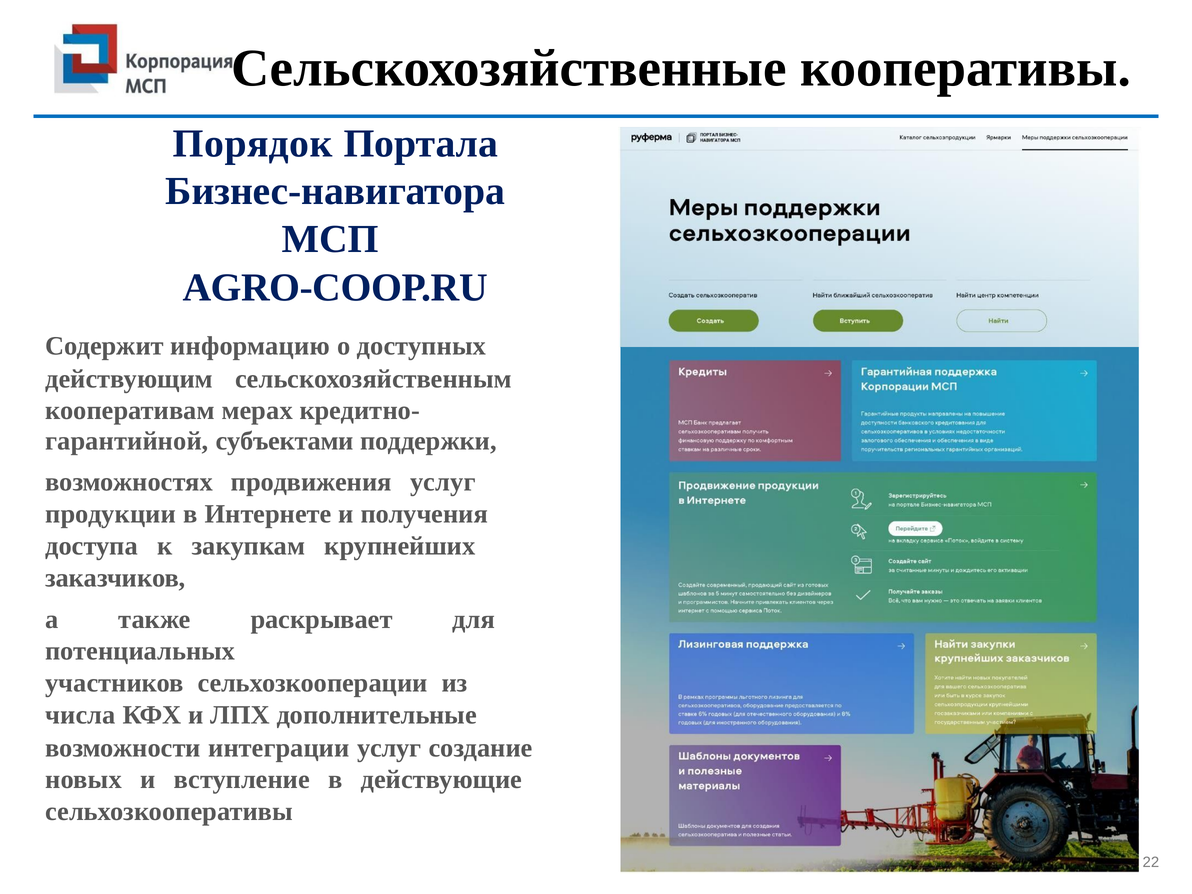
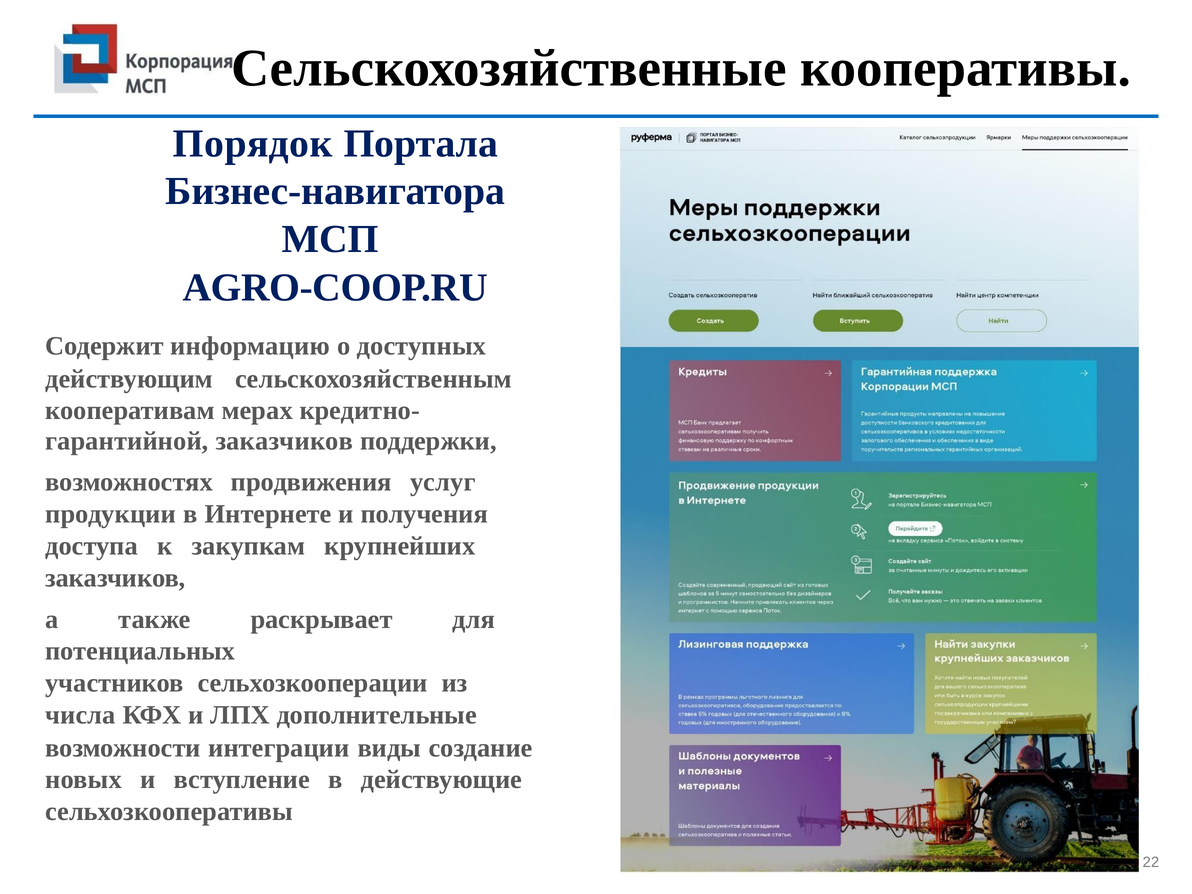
гарантийной субъектами: субъектами -> заказчиков
интеграции услуг: услуг -> виды
